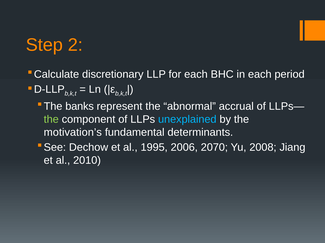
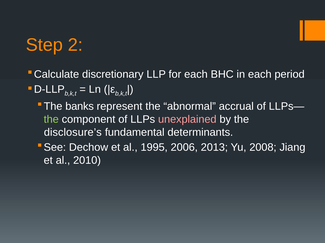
unexplained colour: light blue -> pink
motivation’s: motivation’s -> disclosure’s
2070: 2070 -> 2013
